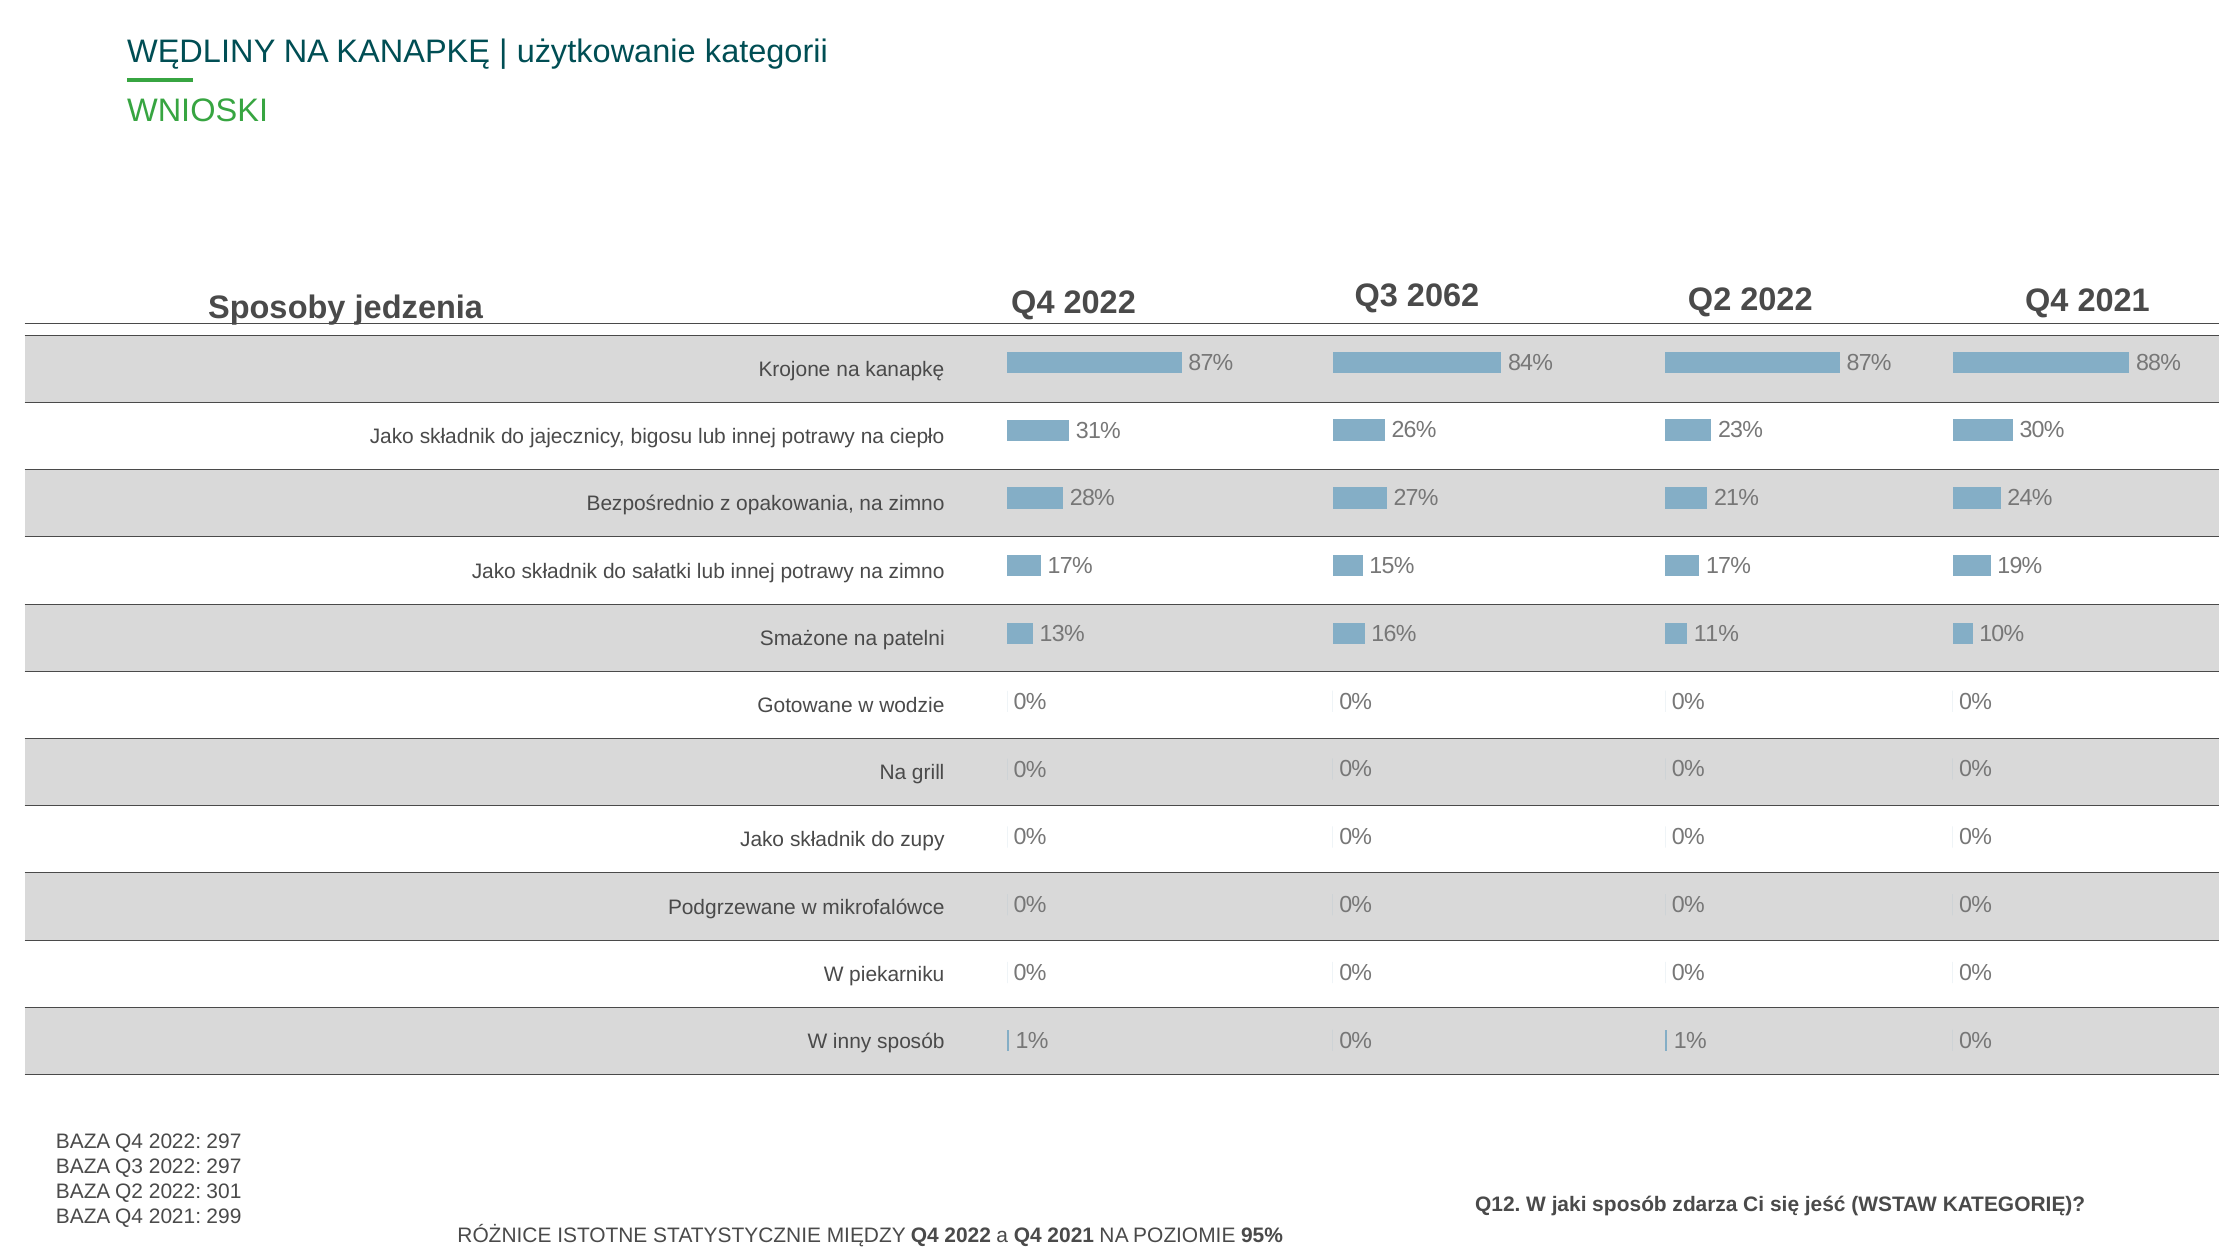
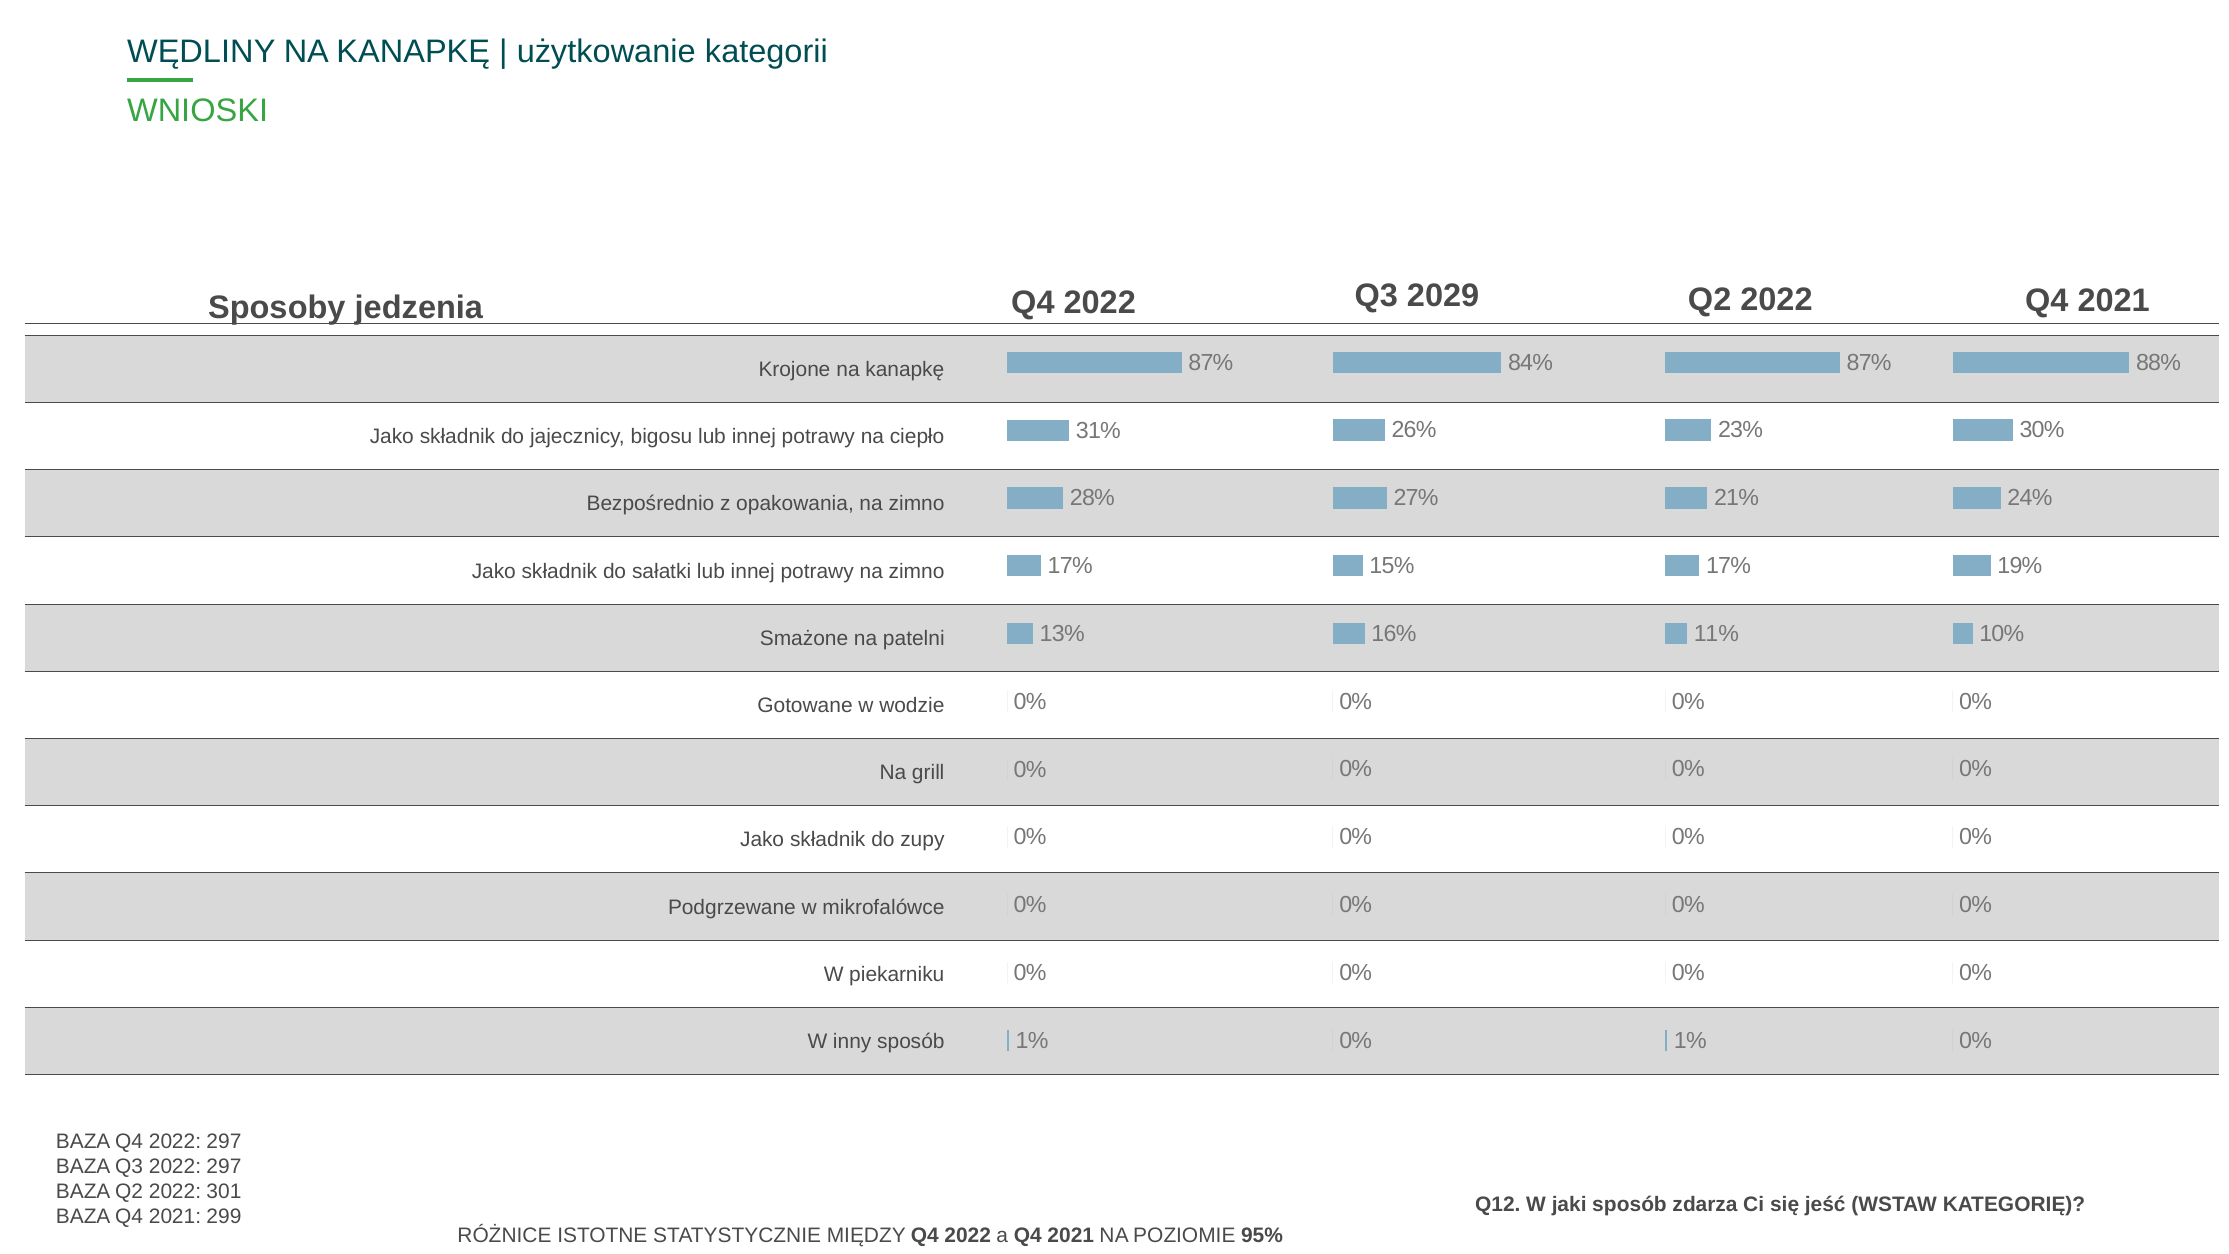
2062: 2062 -> 2029
